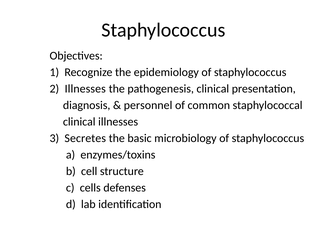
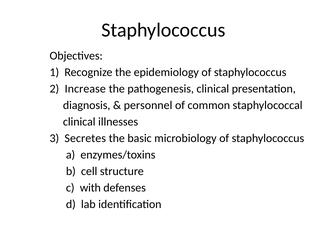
2 Illnesses: Illnesses -> Increase
cells: cells -> with
